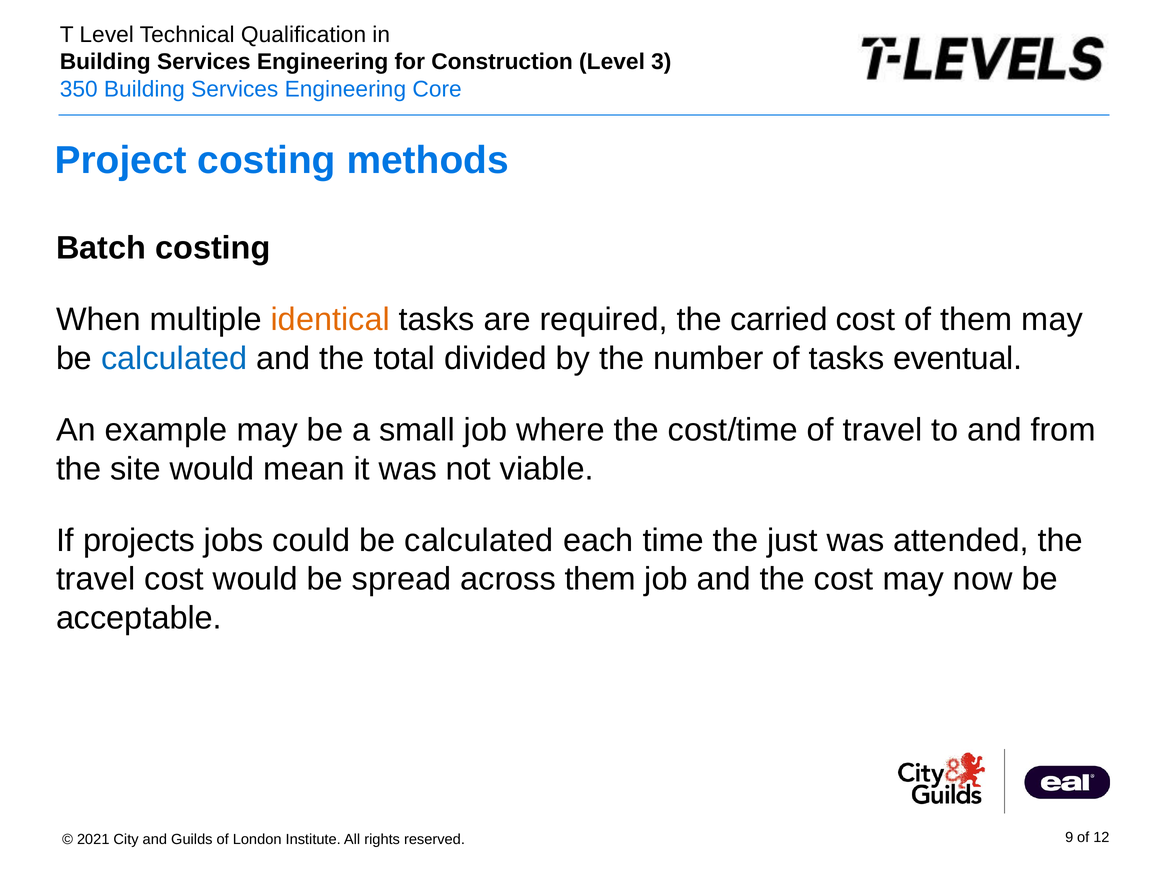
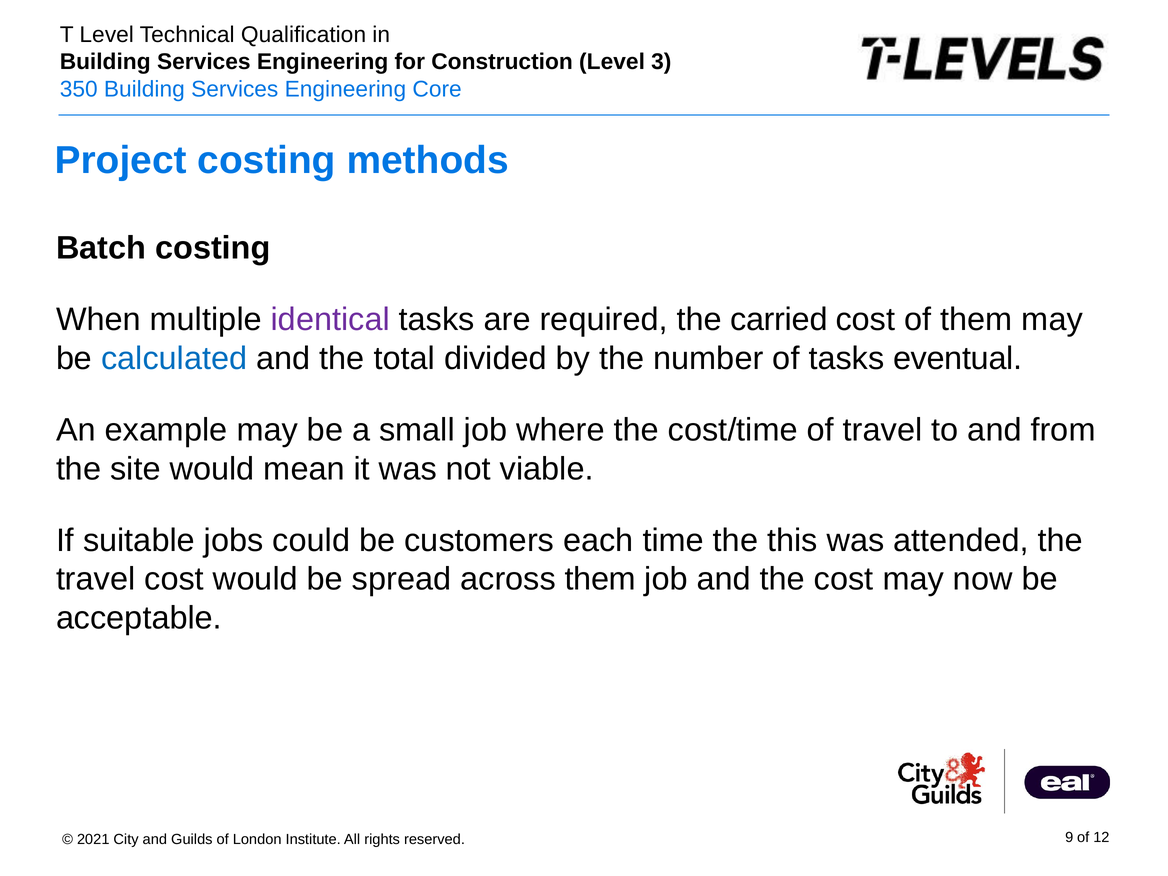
identical colour: orange -> purple
projects: projects -> suitable
could be calculated: calculated -> customers
just: just -> this
